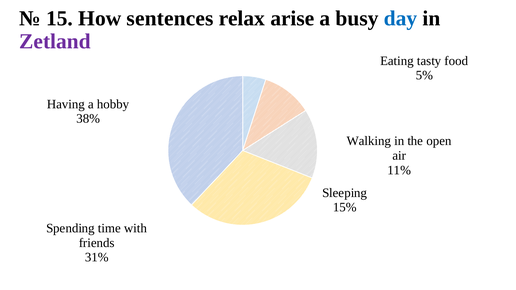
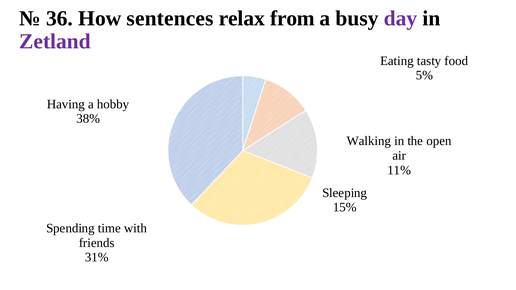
15: 15 -> 36
arise: arise -> from
day colour: blue -> purple
